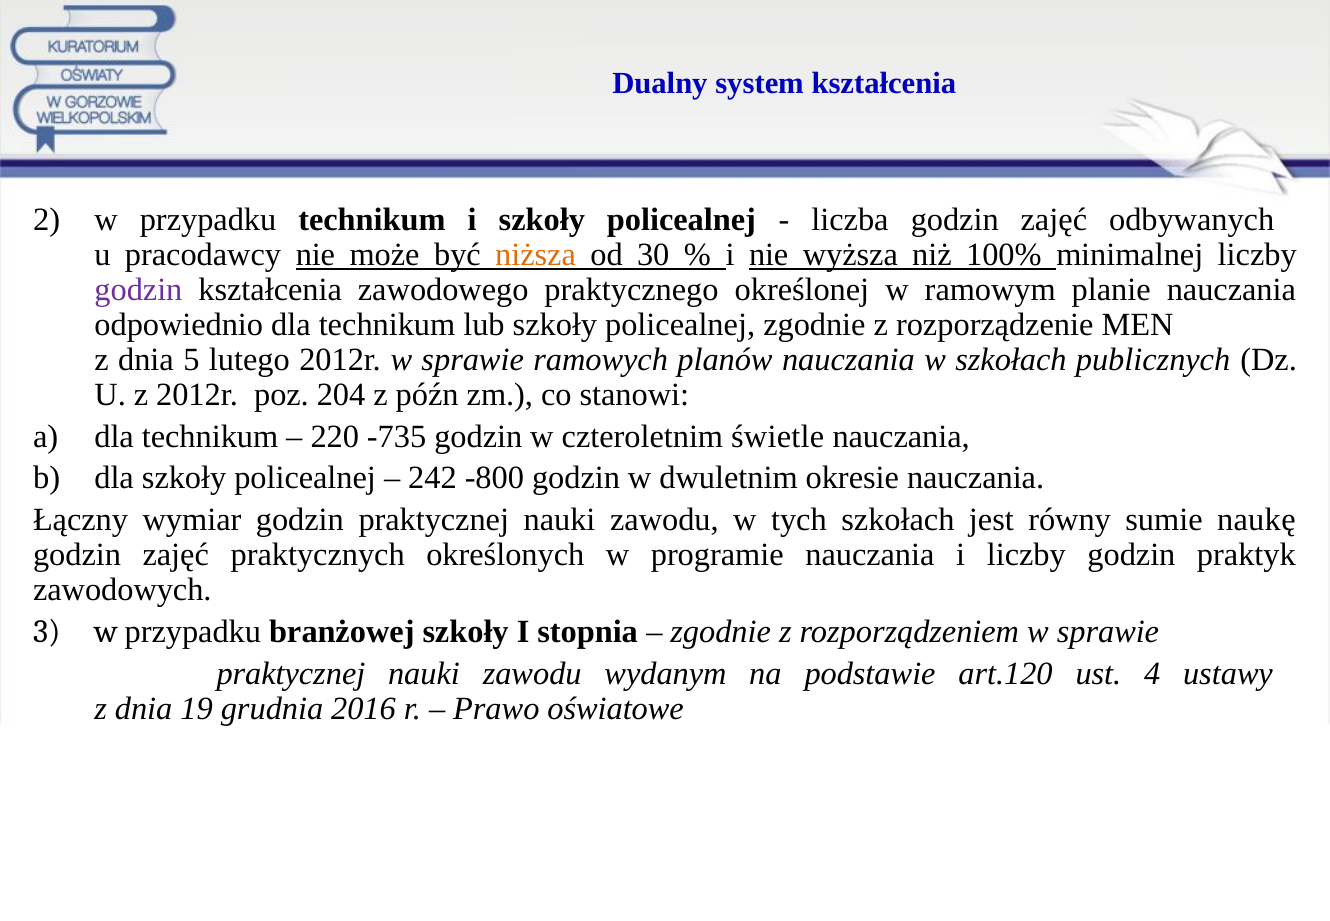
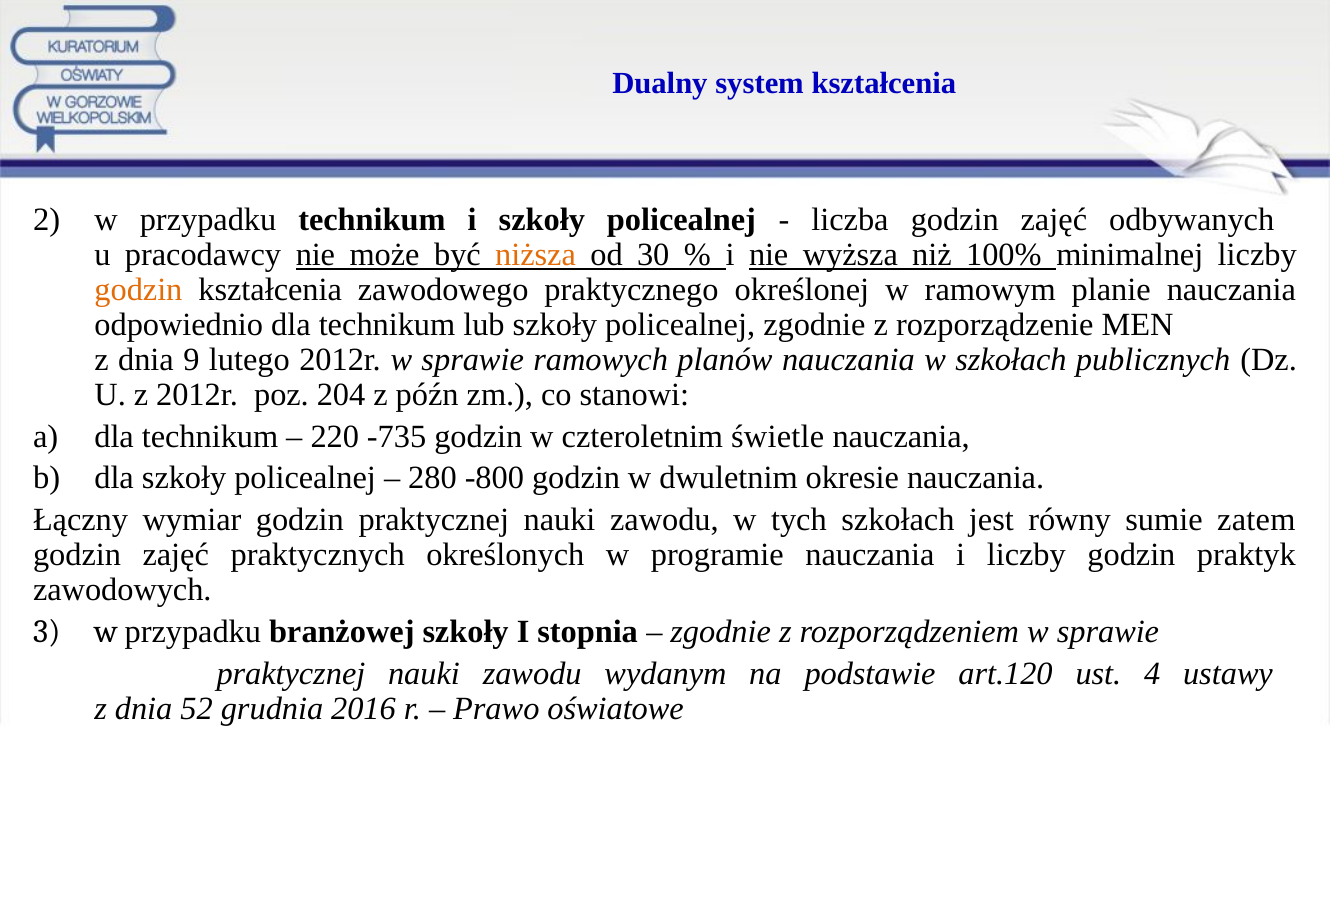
godzin at (138, 290) colour: purple -> orange
5: 5 -> 9
242: 242 -> 280
naukę: naukę -> zatem
19: 19 -> 52
